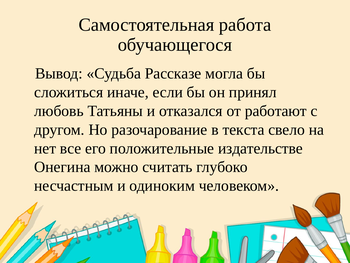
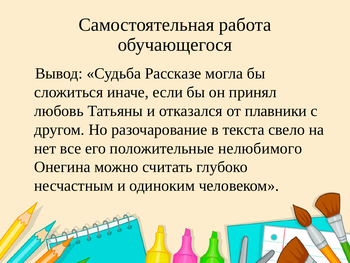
работают: работают -> плавники
издательстве: издательстве -> нелюбимого
